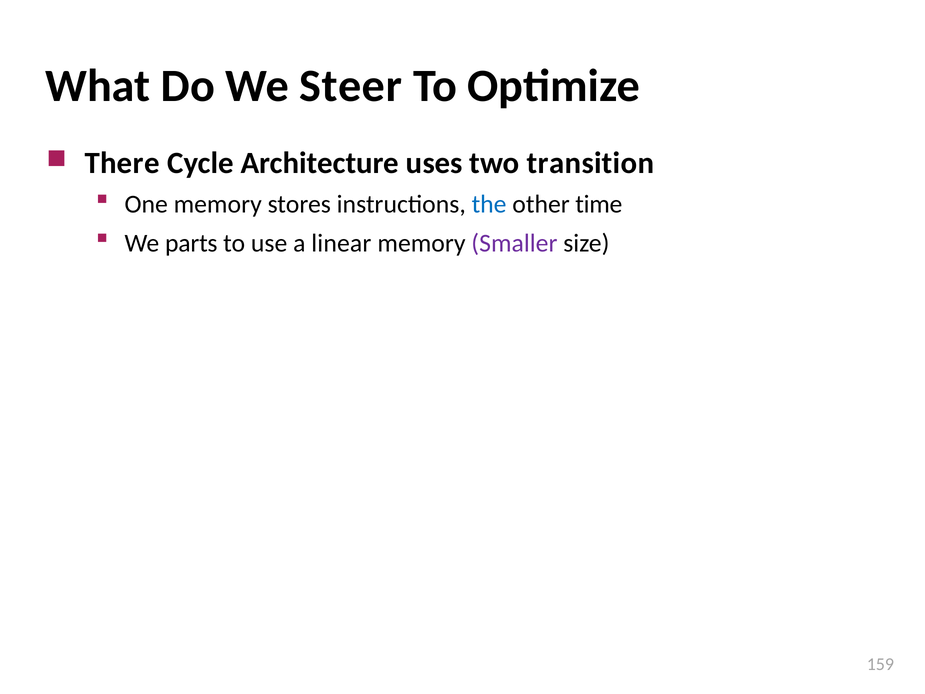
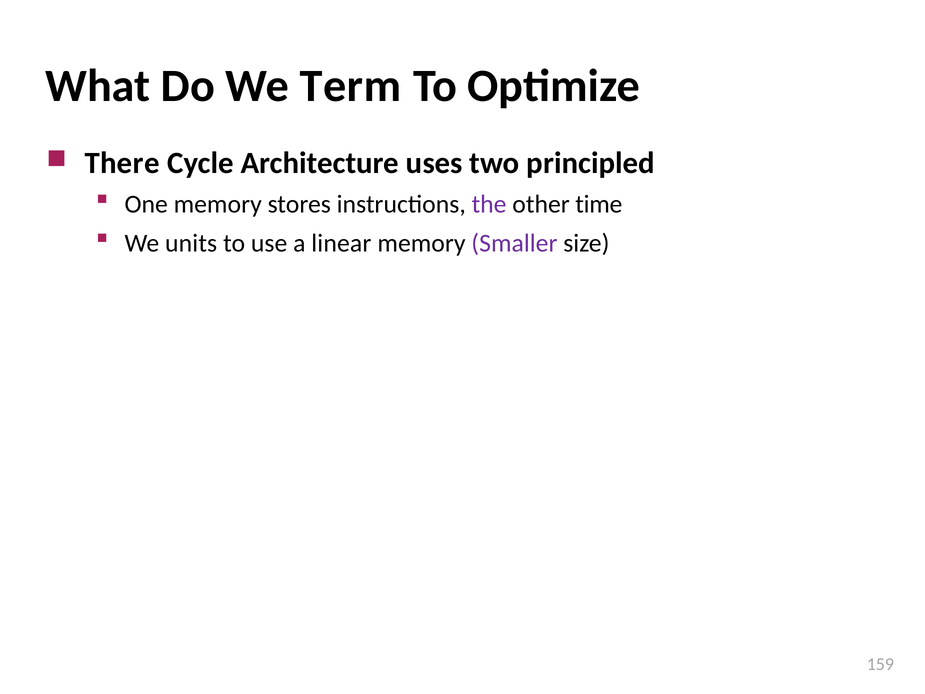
Steer: Steer -> Term
transition: transition -> principled
the colour: blue -> purple
parts: parts -> units
